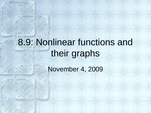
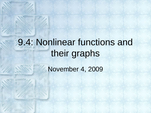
8.9: 8.9 -> 9.4
